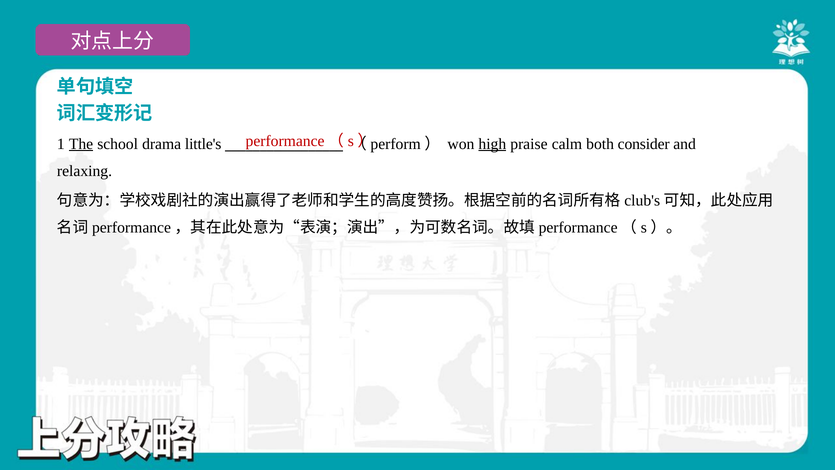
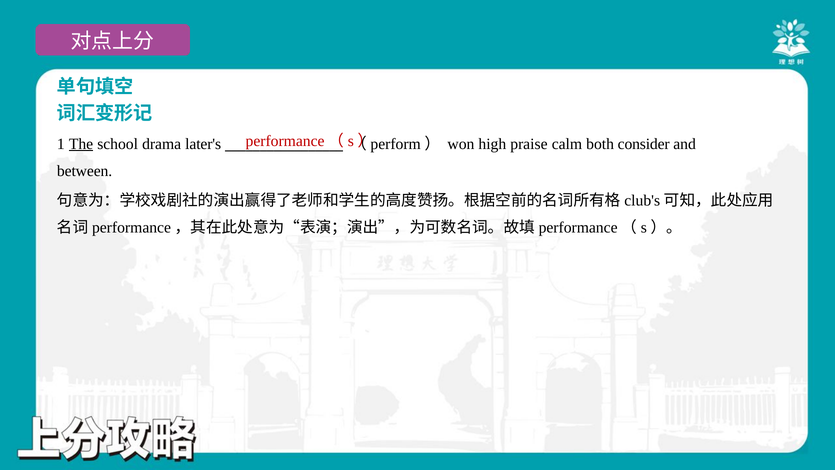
little's: little's -> later's
high underline: present -> none
relaxing: relaxing -> between
